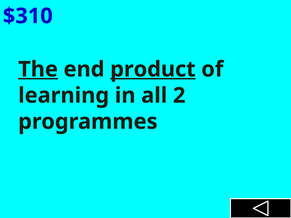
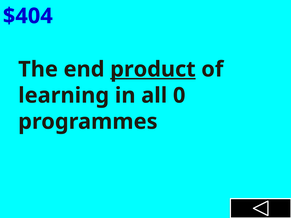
$310: $310 -> $404
The underline: present -> none
2: 2 -> 0
